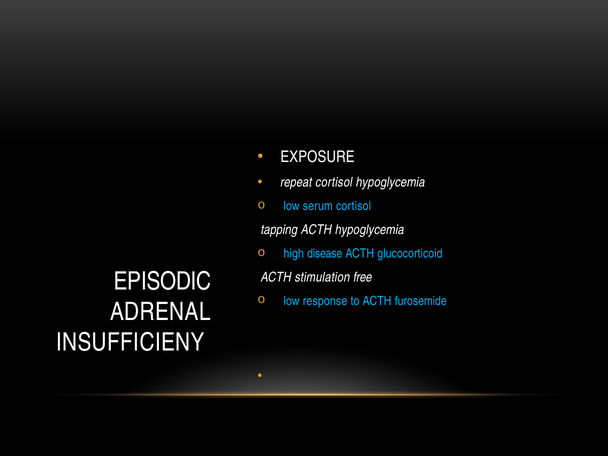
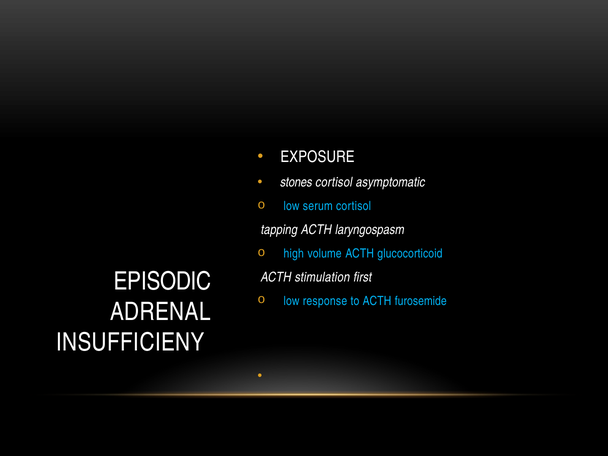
repeat: repeat -> stones
cortisol hypoglycemia: hypoglycemia -> asymptomatic
ACTH hypoglycemia: hypoglycemia -> laryngospasm
disease: disease -> volume
free: free -> first
